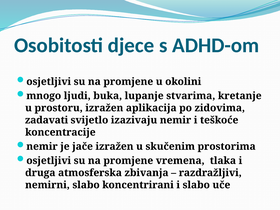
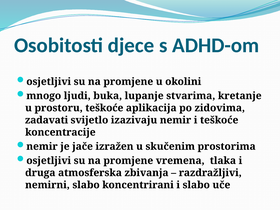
prostoru izražen: izražen -> teškoće
